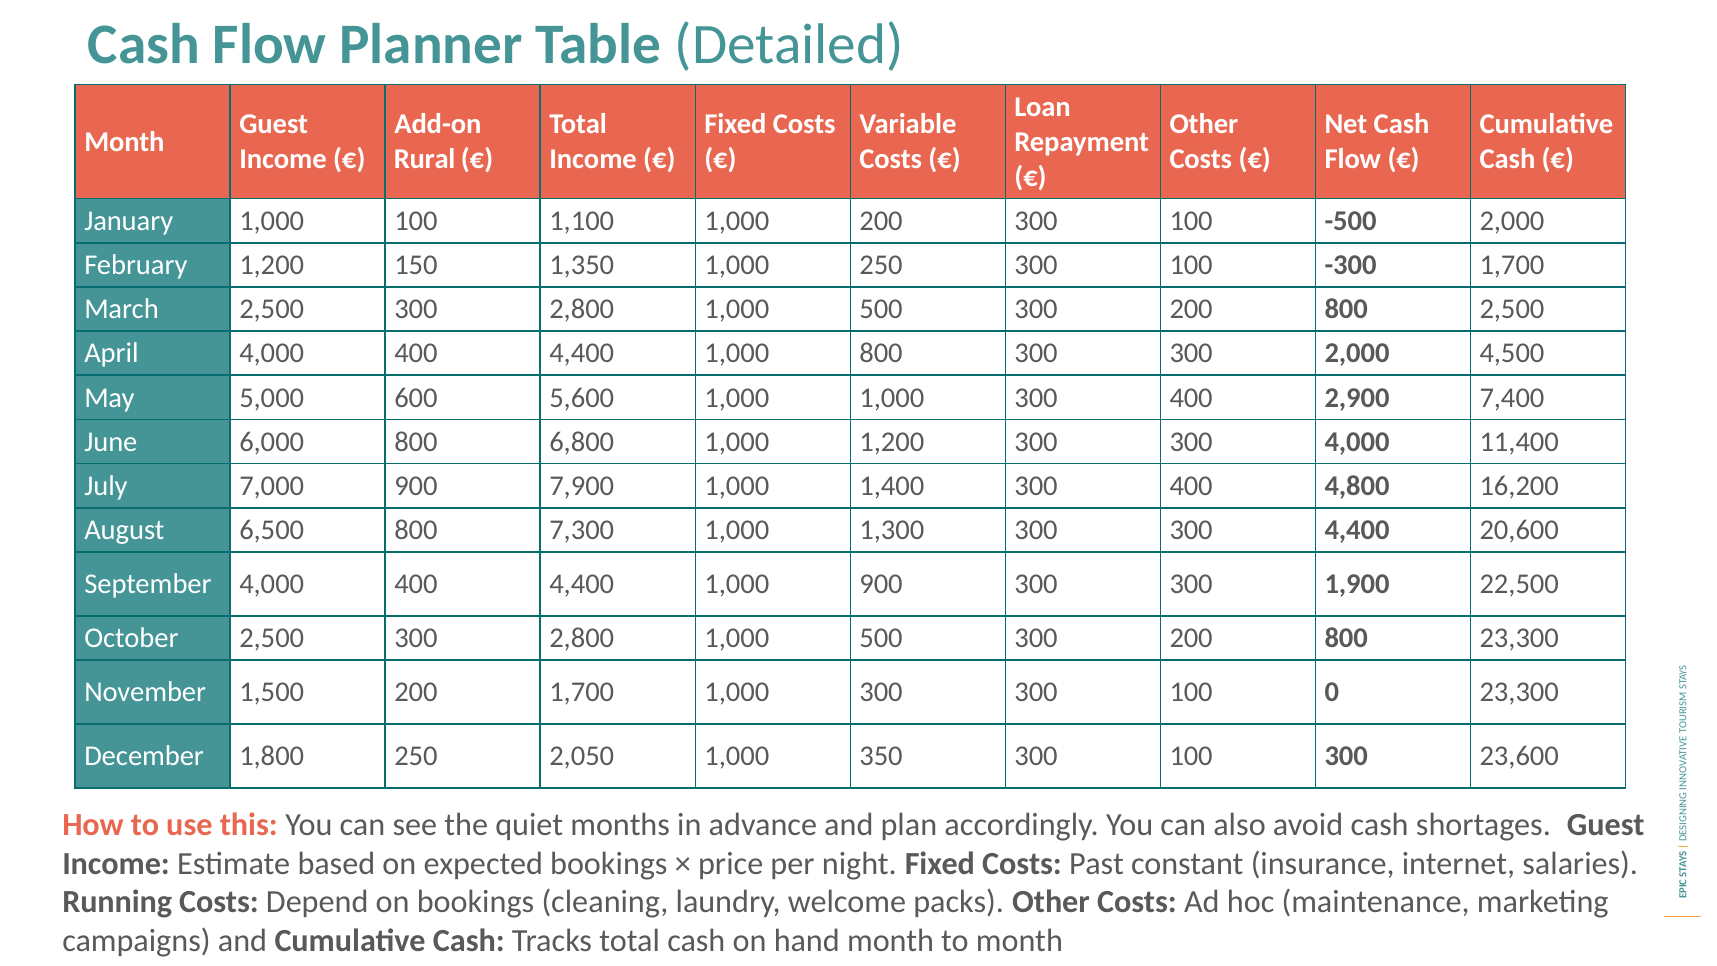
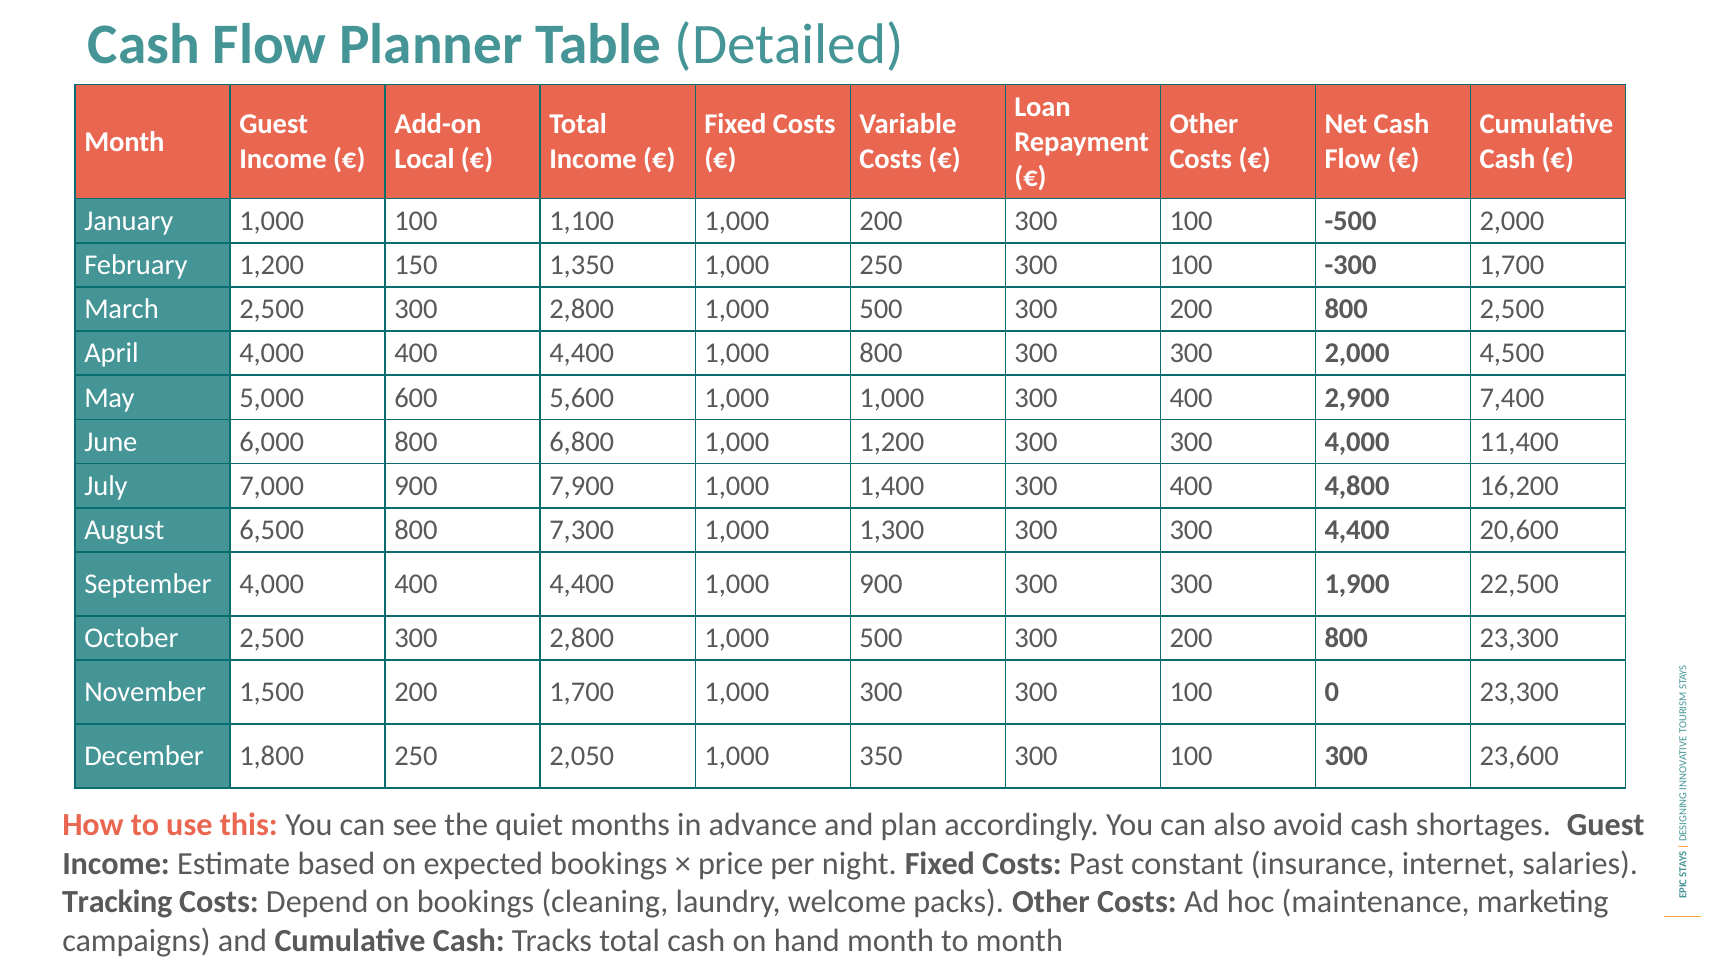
Rural: Rural -> Local
Running: Running -> Tracking
